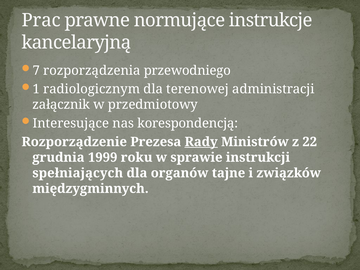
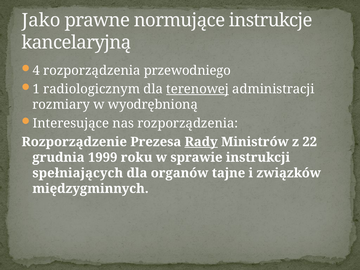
Prac: Prac -> Jako
7: 7 -> 4
terenowej underline: none -> present
załącznik: załącznik -> rozmiary
przedmiotowy: przedmiotowy -> wyodrębnioną
nas korespondencją: korespondencją -> rozporządzenia
